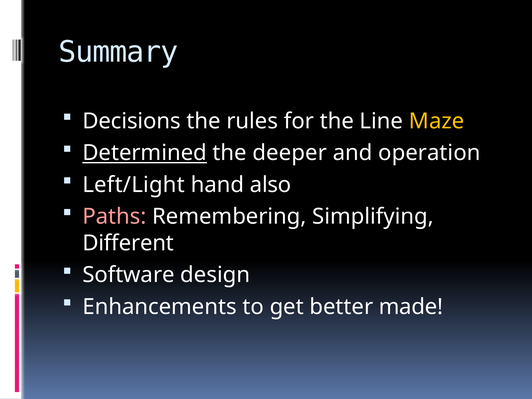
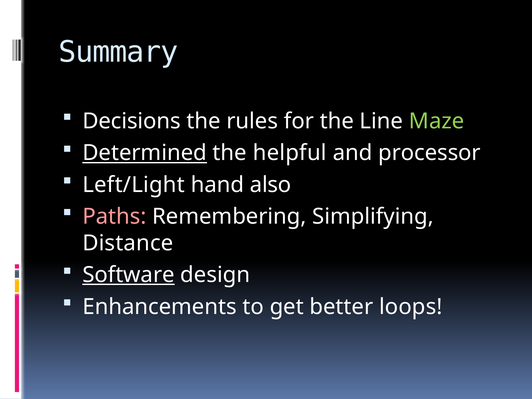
Maze colour: yellow -> light green
deeper: deeper -> helpful
operation: operation -> processor
Different: Different -> Distance
Software underline: none -> present
made: made -> loops
